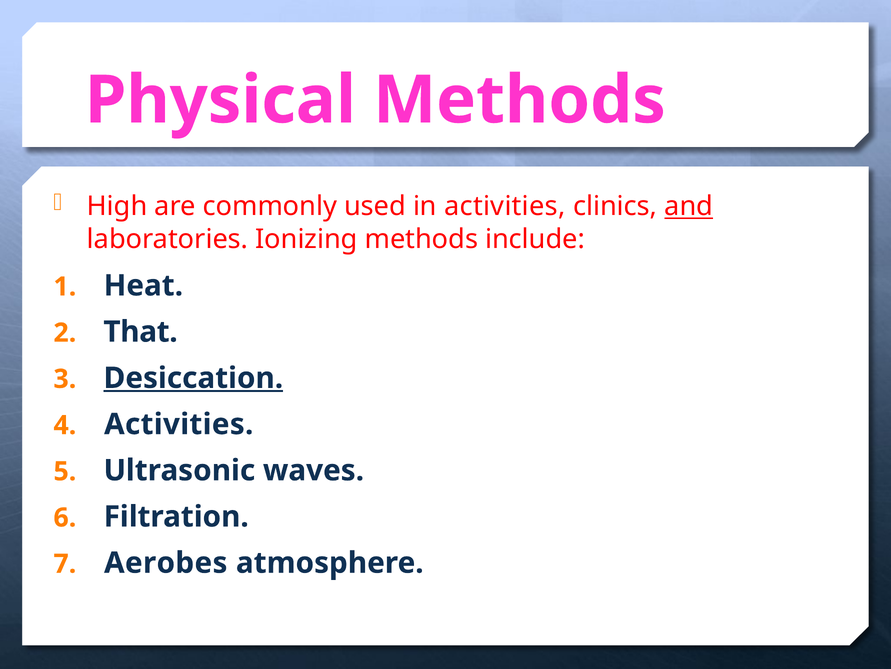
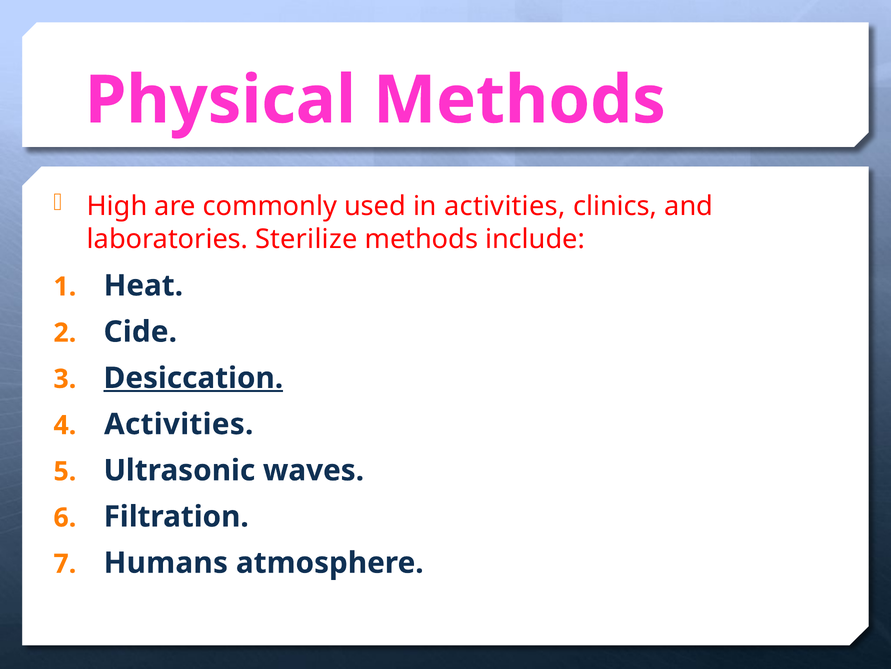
and underline: present -> none
Ionizing: Ionizing -> Sterilize
That: That -> Cide
Aerobes: Aerobes -> Humans
